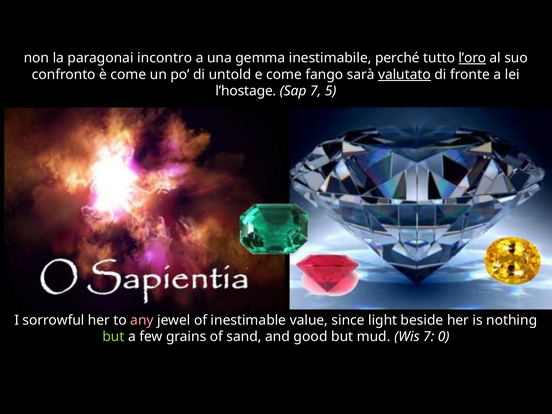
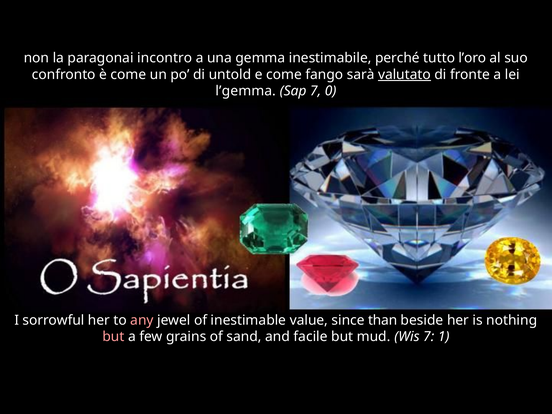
l’oro underline: present -> none
l’hostage: l’hostage -> l’gemma
5: 5 -> 0
light: light -> than
but at (113, 337) colour: light green -> pink
good: good -> facile
0: 0 -> 1
